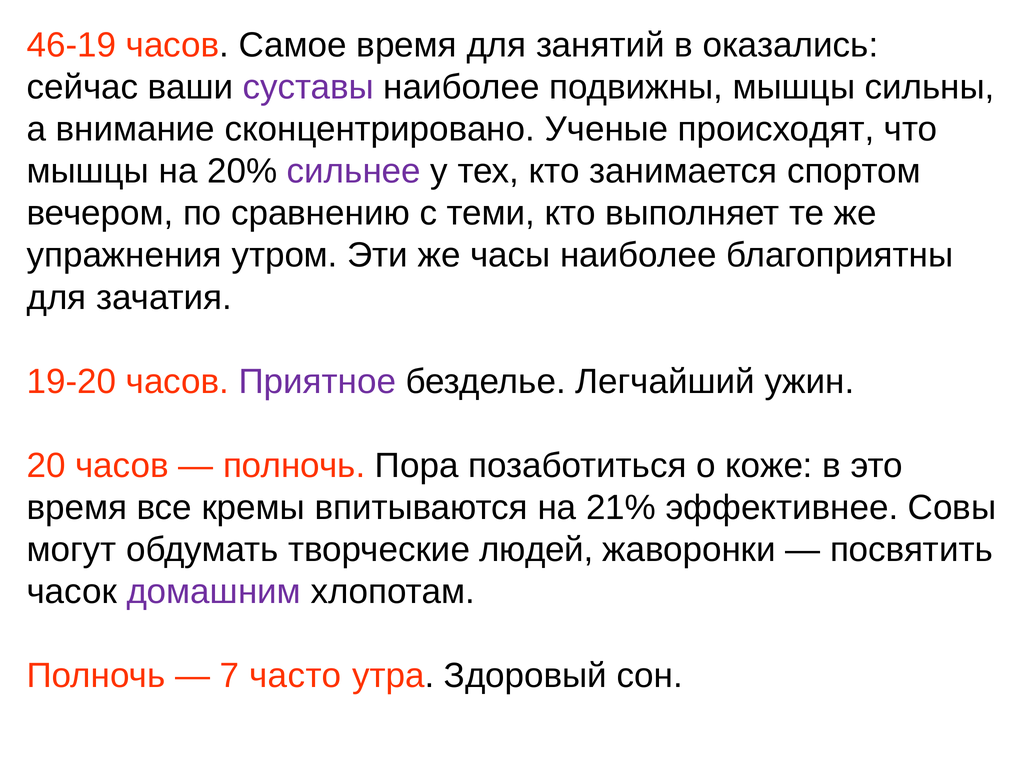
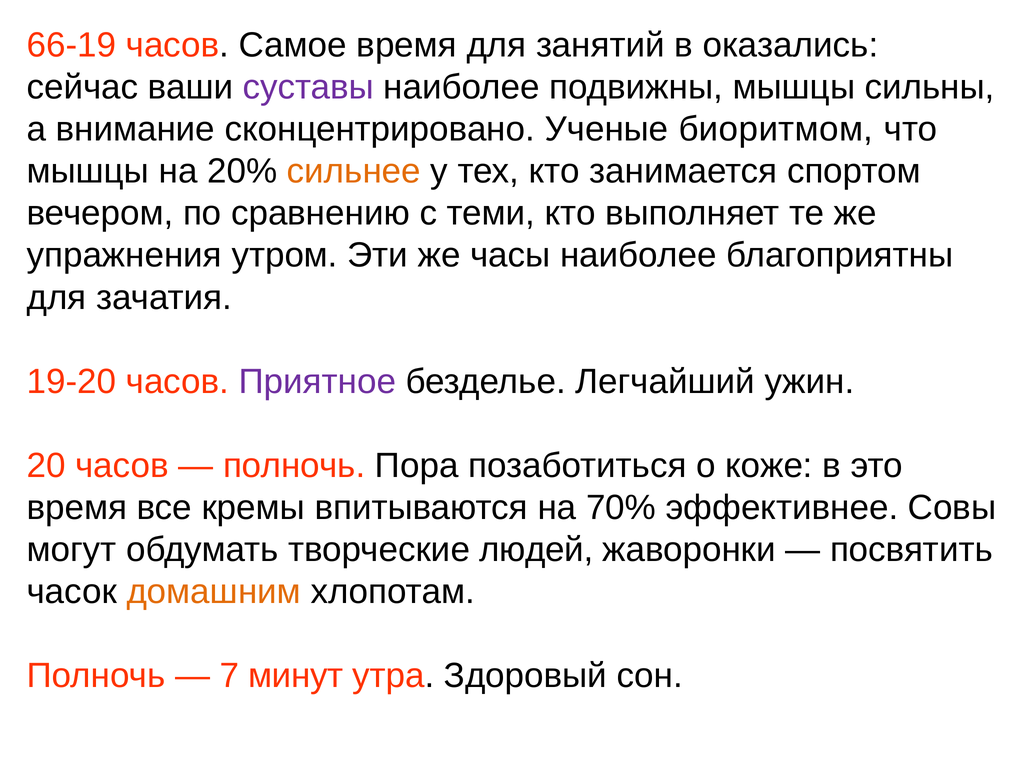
46-19: 46-19 -> 66-19
происходят: происходят -> биоритмом
сильнее colour: purple -> orange
21%: 21% -> 70%
домашним colour: purple -> orange
часто: часто -> минут
